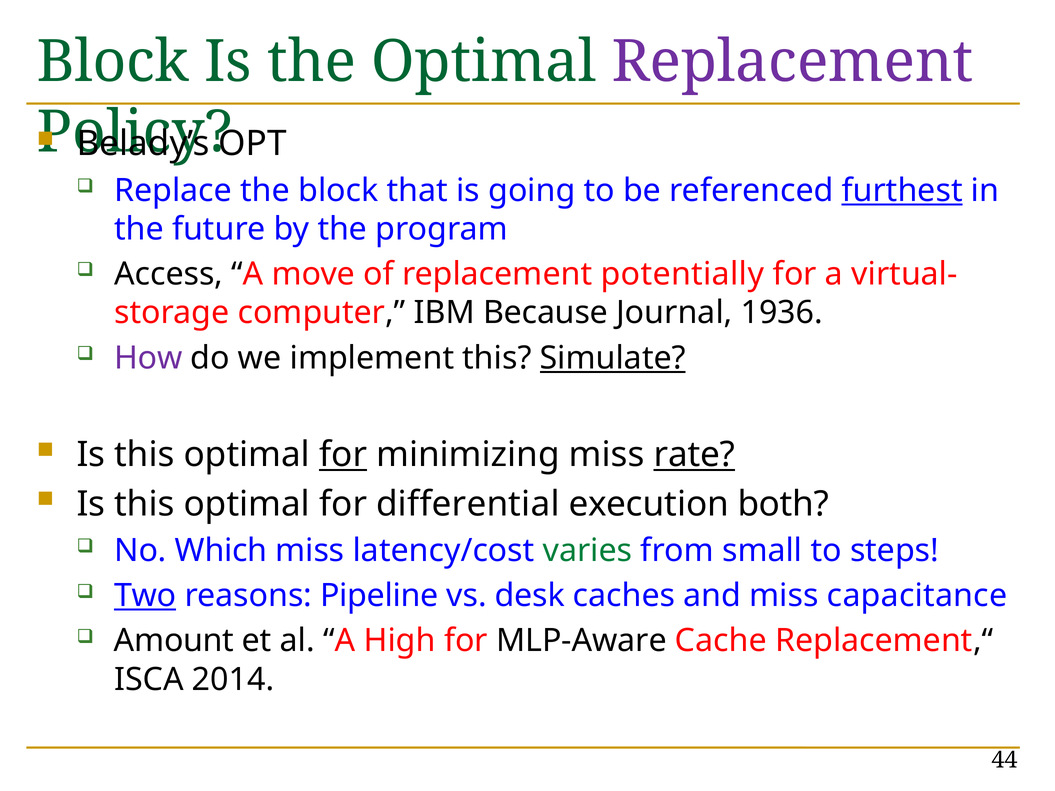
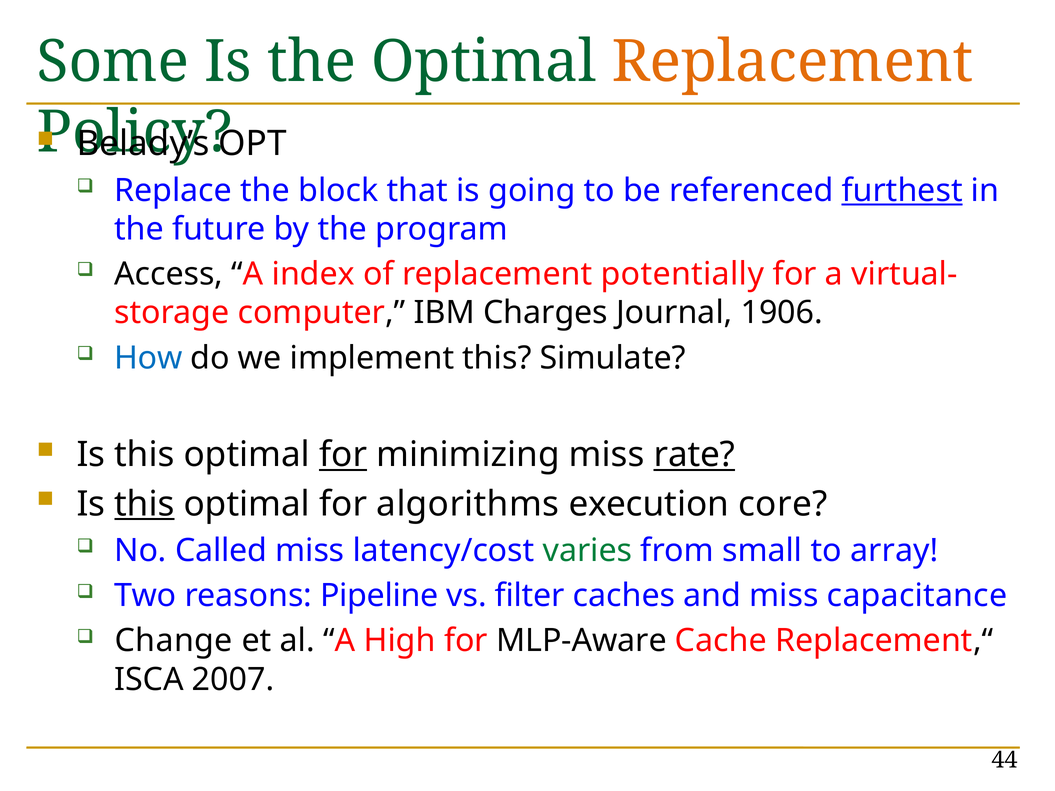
Block at (113, 62): Block -> Some
Replacement at (793, 62) colour: purple -> orange
move: move -> index
Because: Because -> Charges
1936: 1936 -> 1906
How colour: purple -> blue
Simulate underline: present -> none
this at (144, 504) underline: none -> present
differential: differential -> algorithms
both: both -> core
Which: Which -> Called
steps: steps -> array
Two underline: present -> none
desk: desk -> filter
Amount: Amount -> Change
2014: 2014 -> 2007
